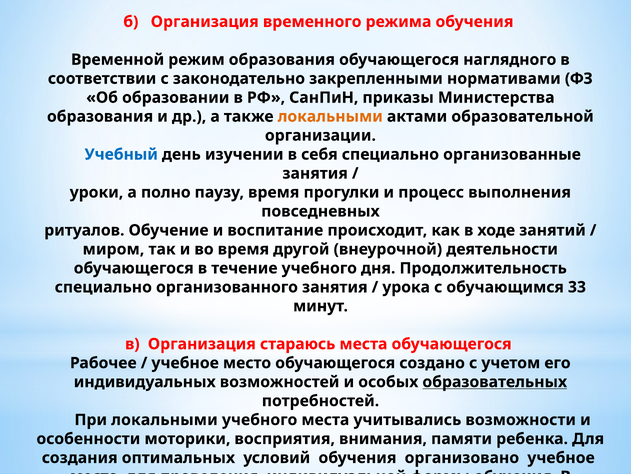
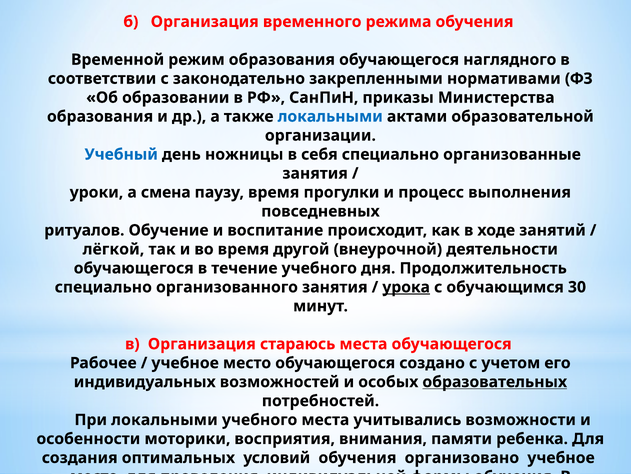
локальными at (330, 116) colour: orange -> blue
изучении: изучении -> ножницы
полно: полно -> смена
миром: миром -> лёгкой
урока underline: none -> present
33: 33 -> 30
